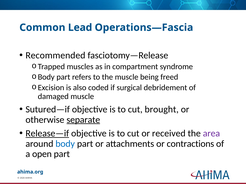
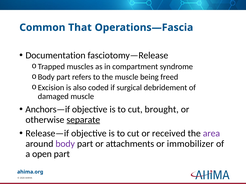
Lead: Lead -> That
Recommended: Recommended -> Documentation
Sutured—if: Sutured—if -> Anchors—if
Release—if underline: present -> none
body at (65, 144) colour: blue -> purple
contractions: contractions -> immobilizer
